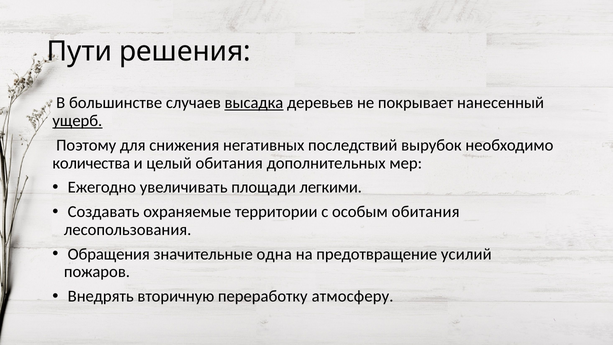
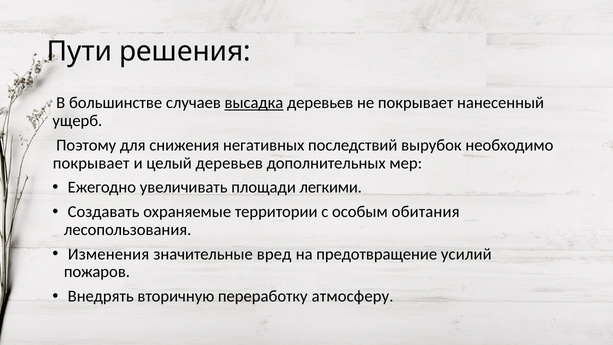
ущерб underline: present -> none
количества at (91, 163): количества -> покрывает
целый обитания: обитания -> деревьев
Обращения: Обращения -> Изменения
одна: одна -> вред
